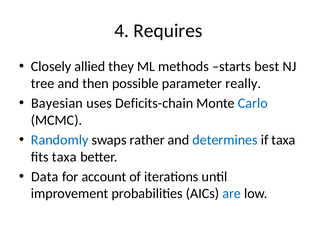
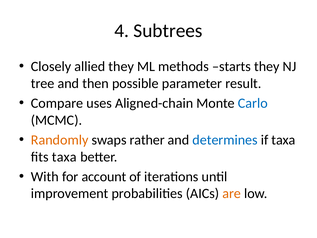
Requires: Requires -> Subtrees
starts best: best -> they
really: really -> result
Bayesian: Bayesian -> Compare
Deficits-chain: Deficits-chain -> Aligned-chain
Randomly colour: blue -> orange
Data: Data -> With
are colour: blue -> orange
